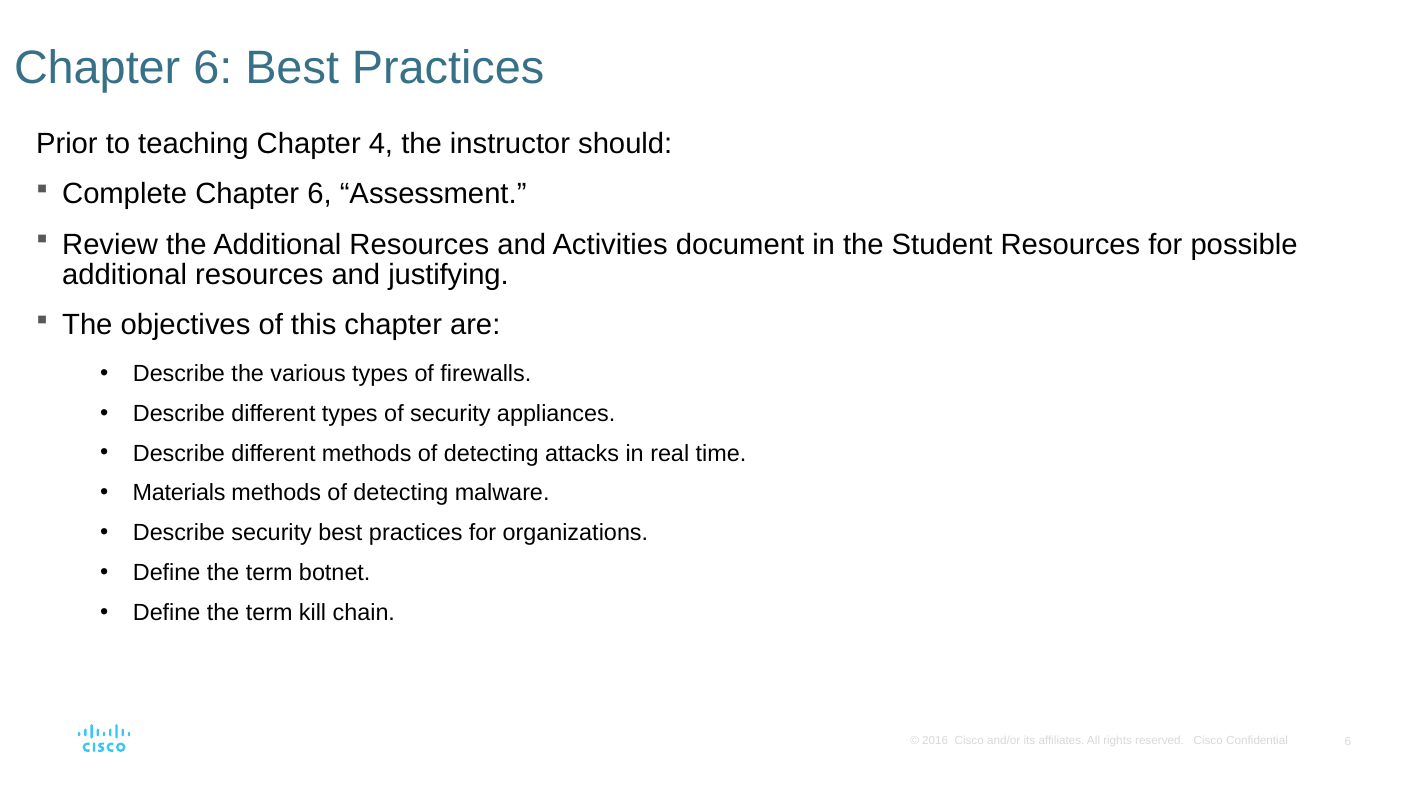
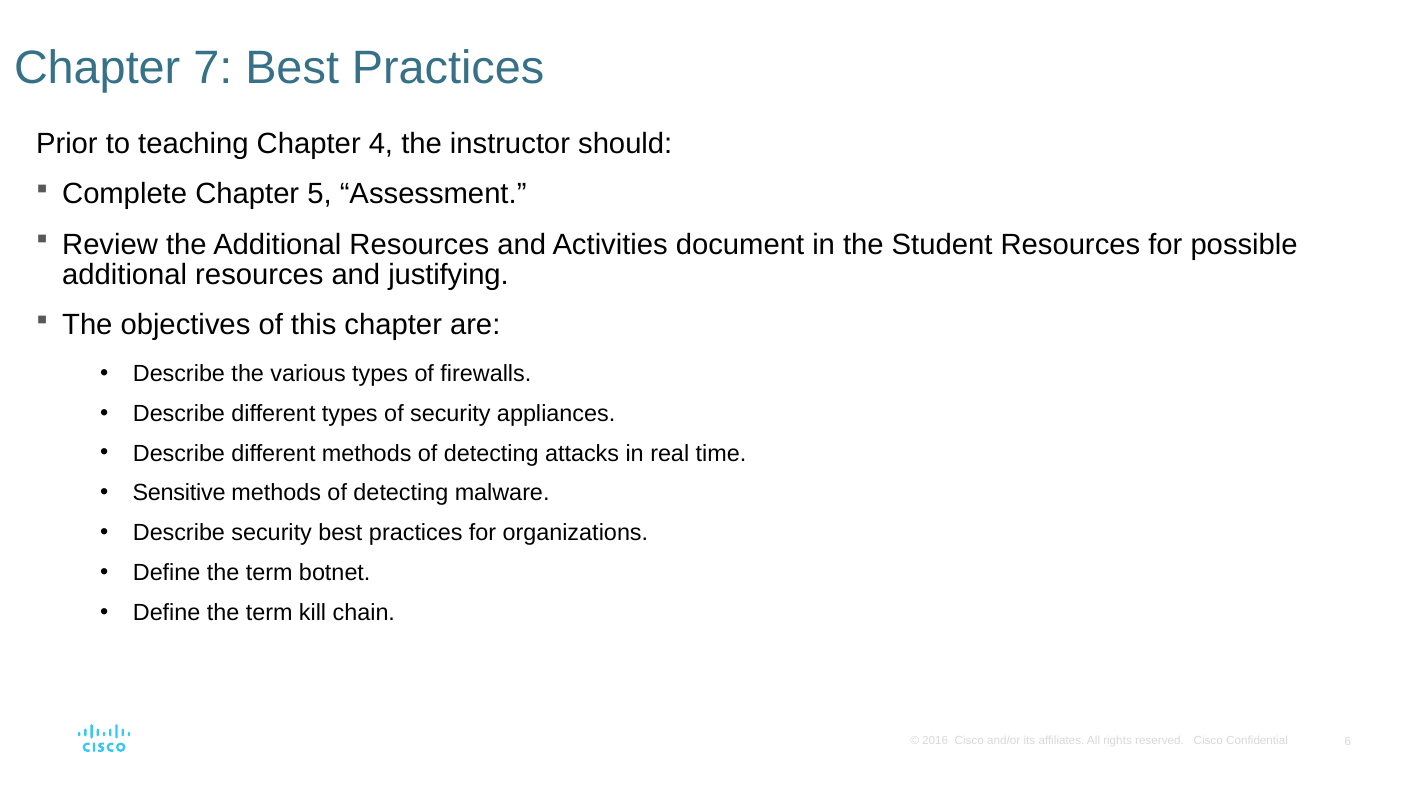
6 at (213, 68): 6 -> 7
Complete Chapter 6: 6 -> 5
Materials: Materials -> Sensitive
